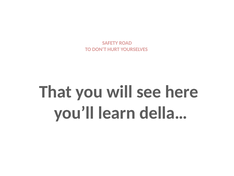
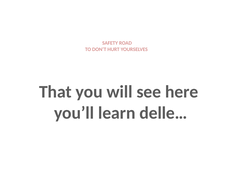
della…: della… -> delle…
